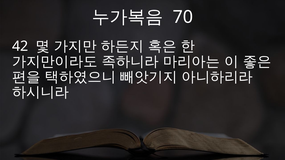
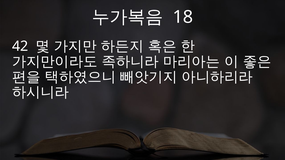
70: 70 -> 18
